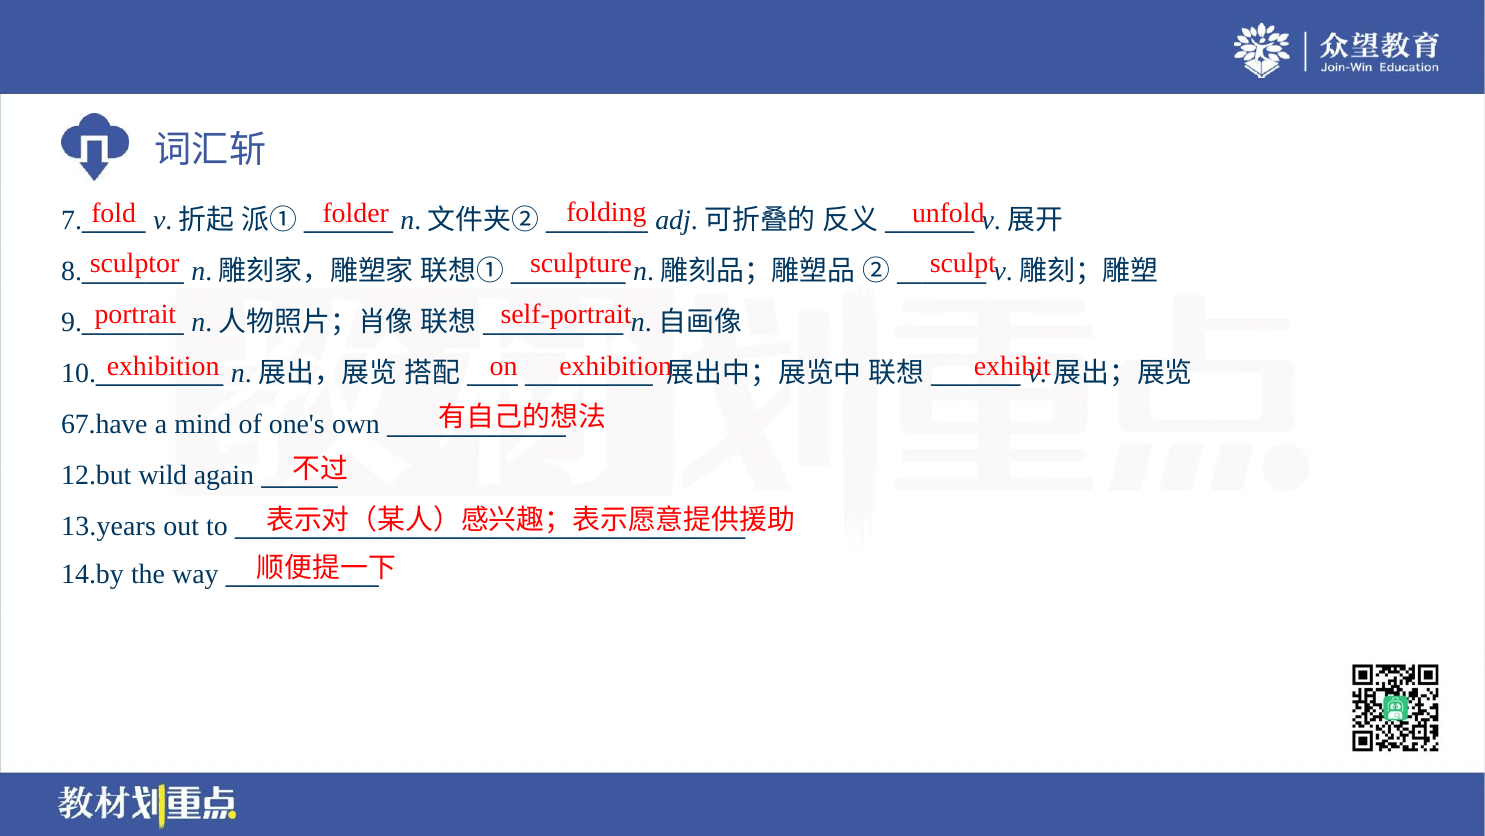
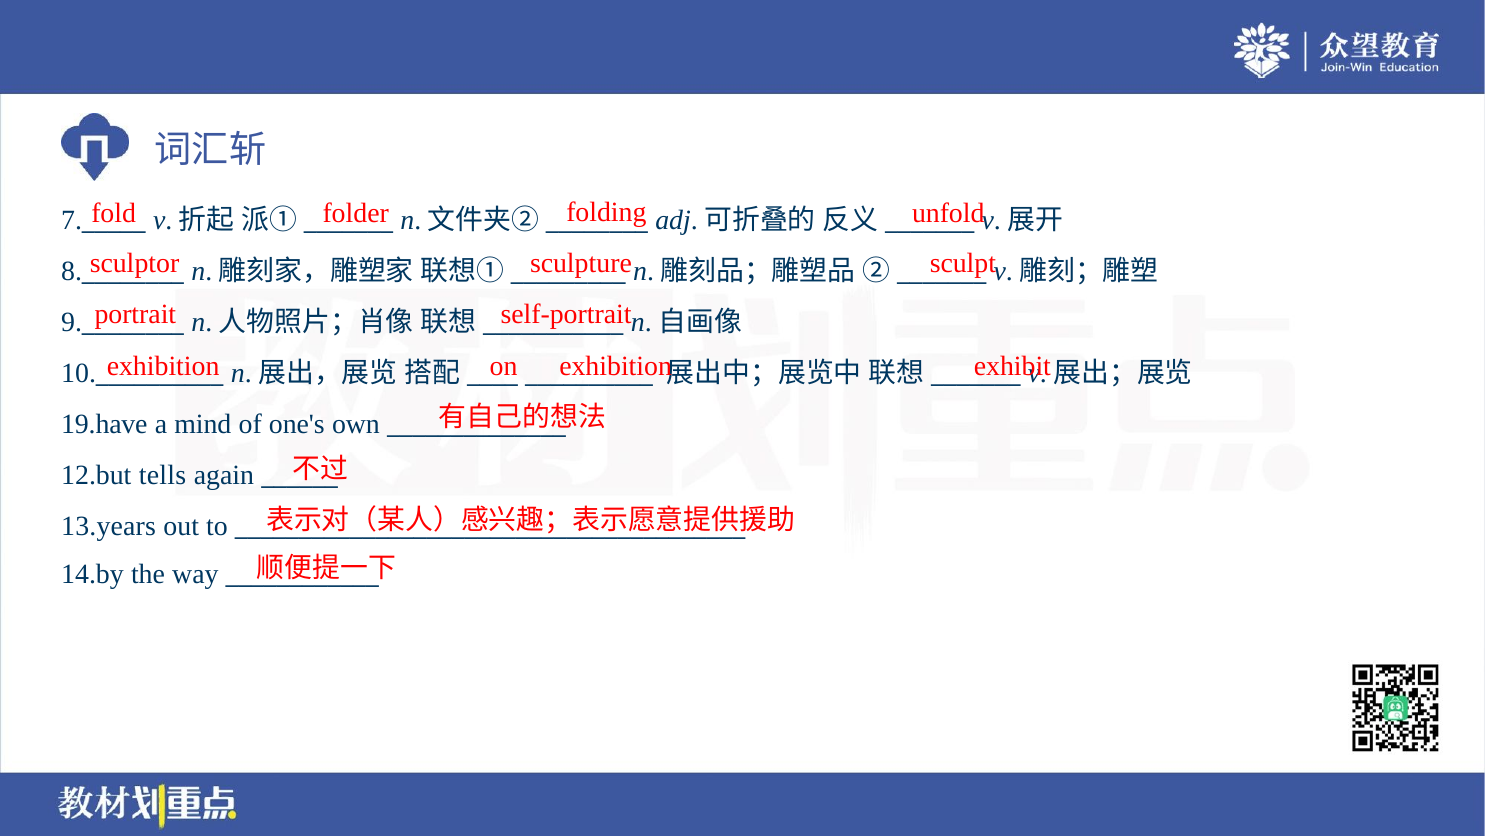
67.have: 67.have -> 19.have
wild: wild -> tells
